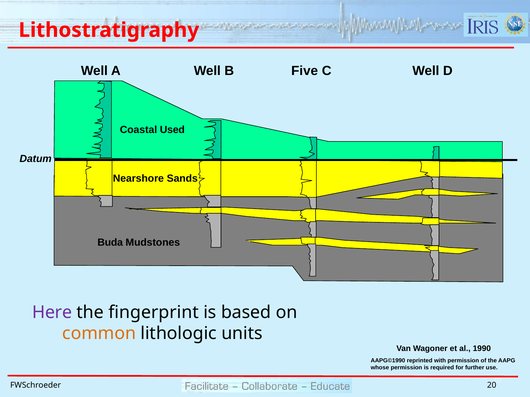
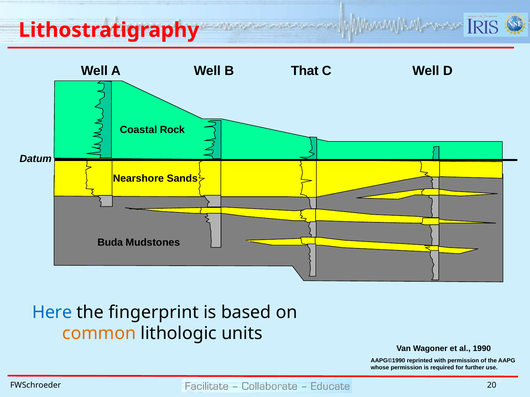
Five: Five -> That
Used: Used -> Rock
Here colour: purple -> blue
